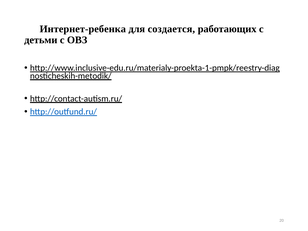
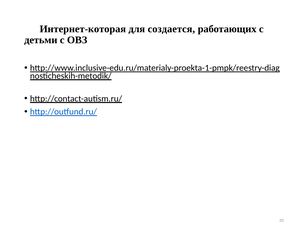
Интернет-ребенка: Интернет-ребенка -> Интернет-которая
